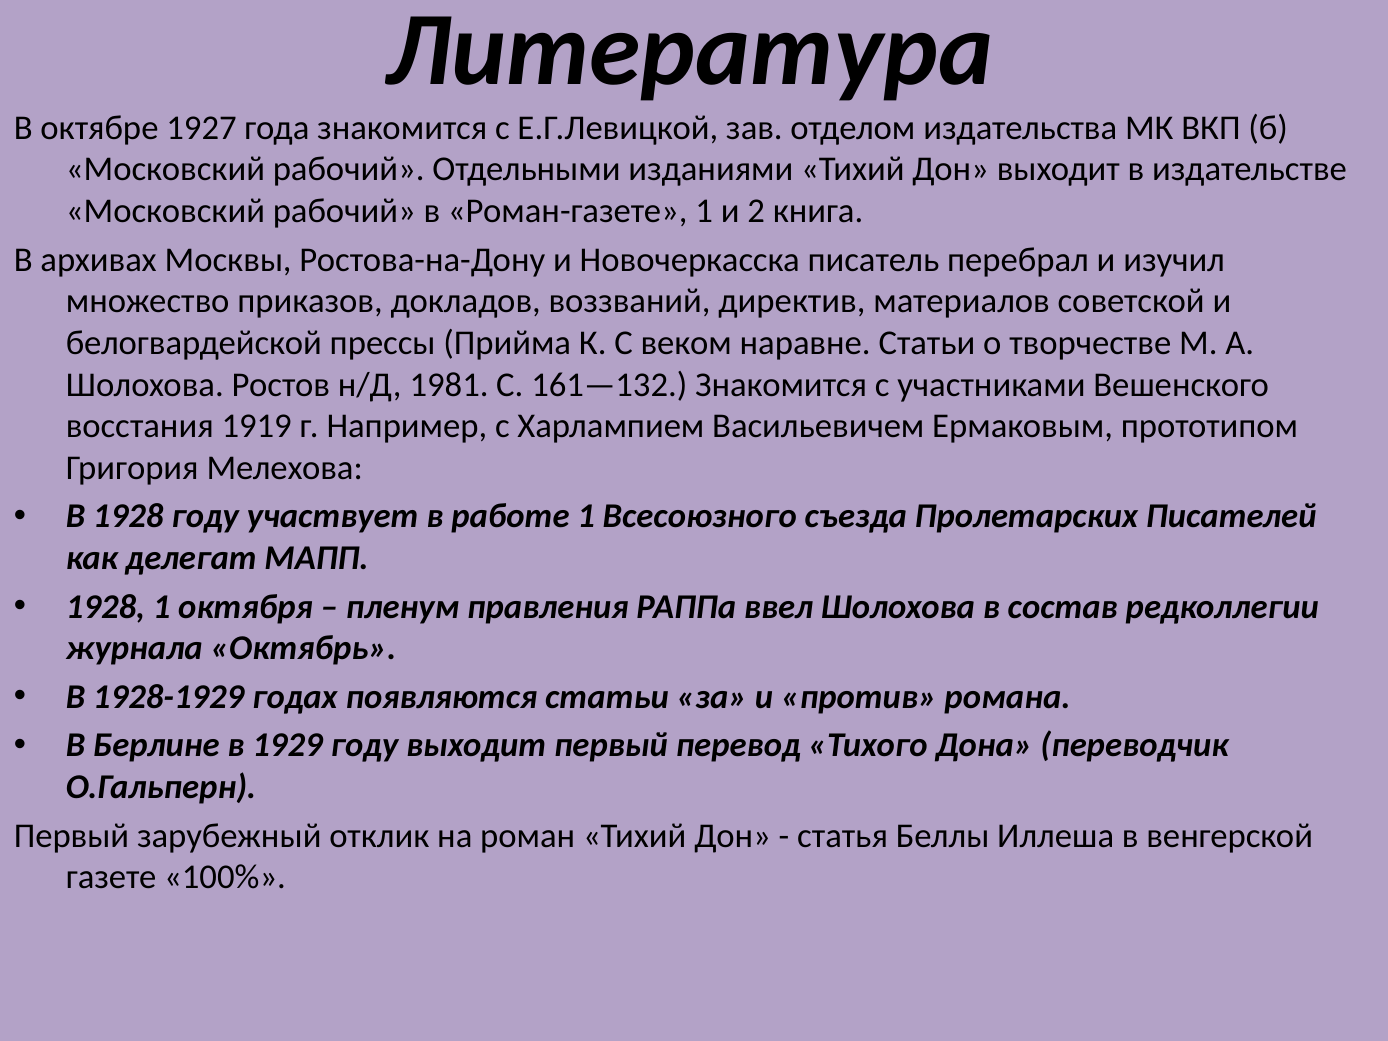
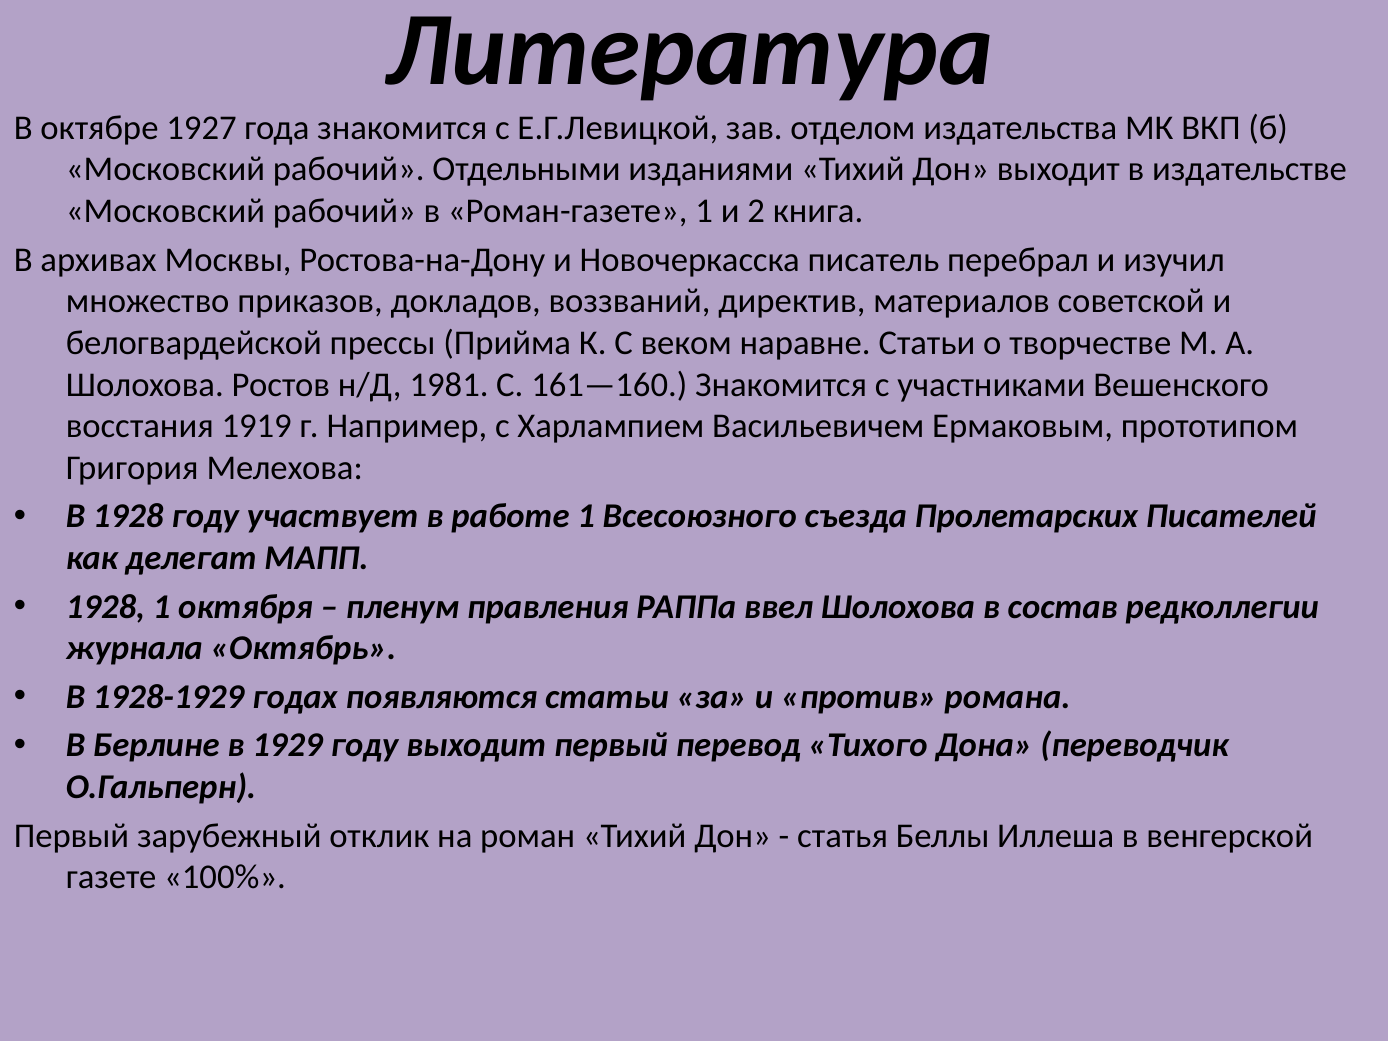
161—132: 161—132 -> 161—160
